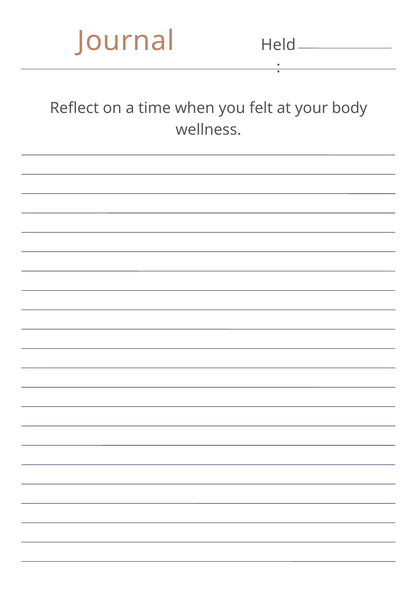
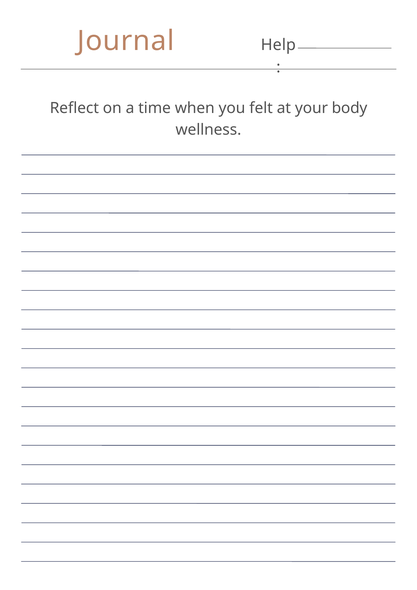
Held: Held -> Help
